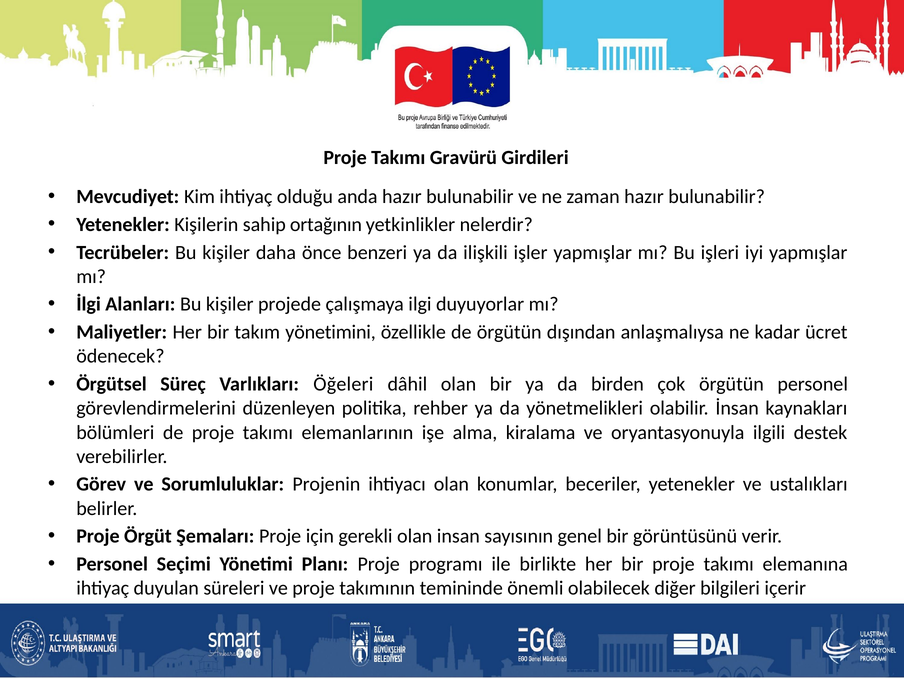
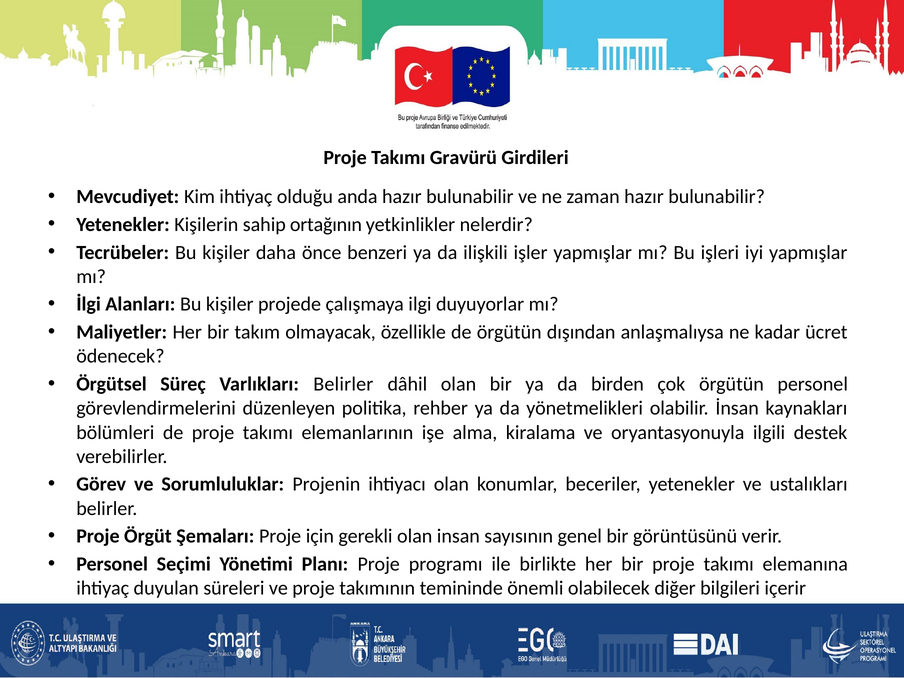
yönetimini: yönetimini -> olmayacak
Varlıkları Öğeleri: Öğeleri -> Belirler
